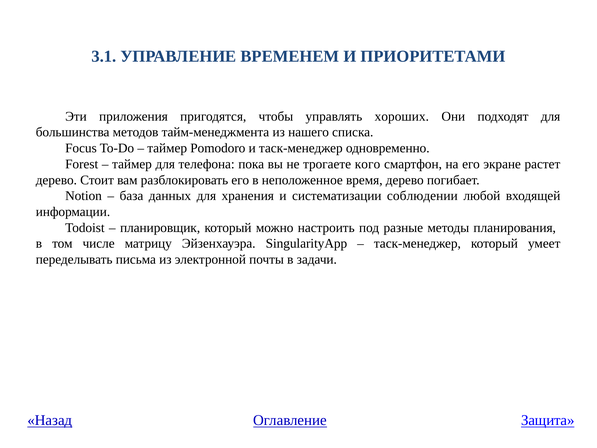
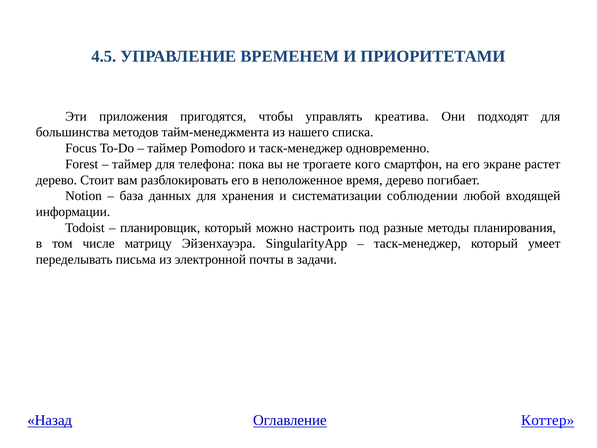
3.1: 3.1 -> 4.5
хороших: хороших -> креатива
Защита: Защита -> Коттер
